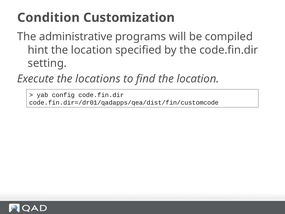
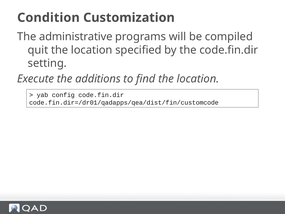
hint: hint -> quit
locations: locations -> additions
